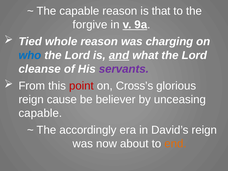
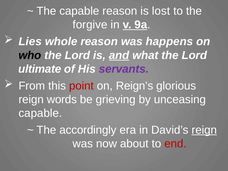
that: that -> lost
Tied: Tied -> Lies
charging: charging -> happens
who colour: blue -> black
cleanse: cleanse -> ultimate
Cross’s: Cross’s -> Reign’s
cause: cause -> words
believer: believer -> grieving
reign at (204, 130) underline: none -> present
end colour: orange -> red
